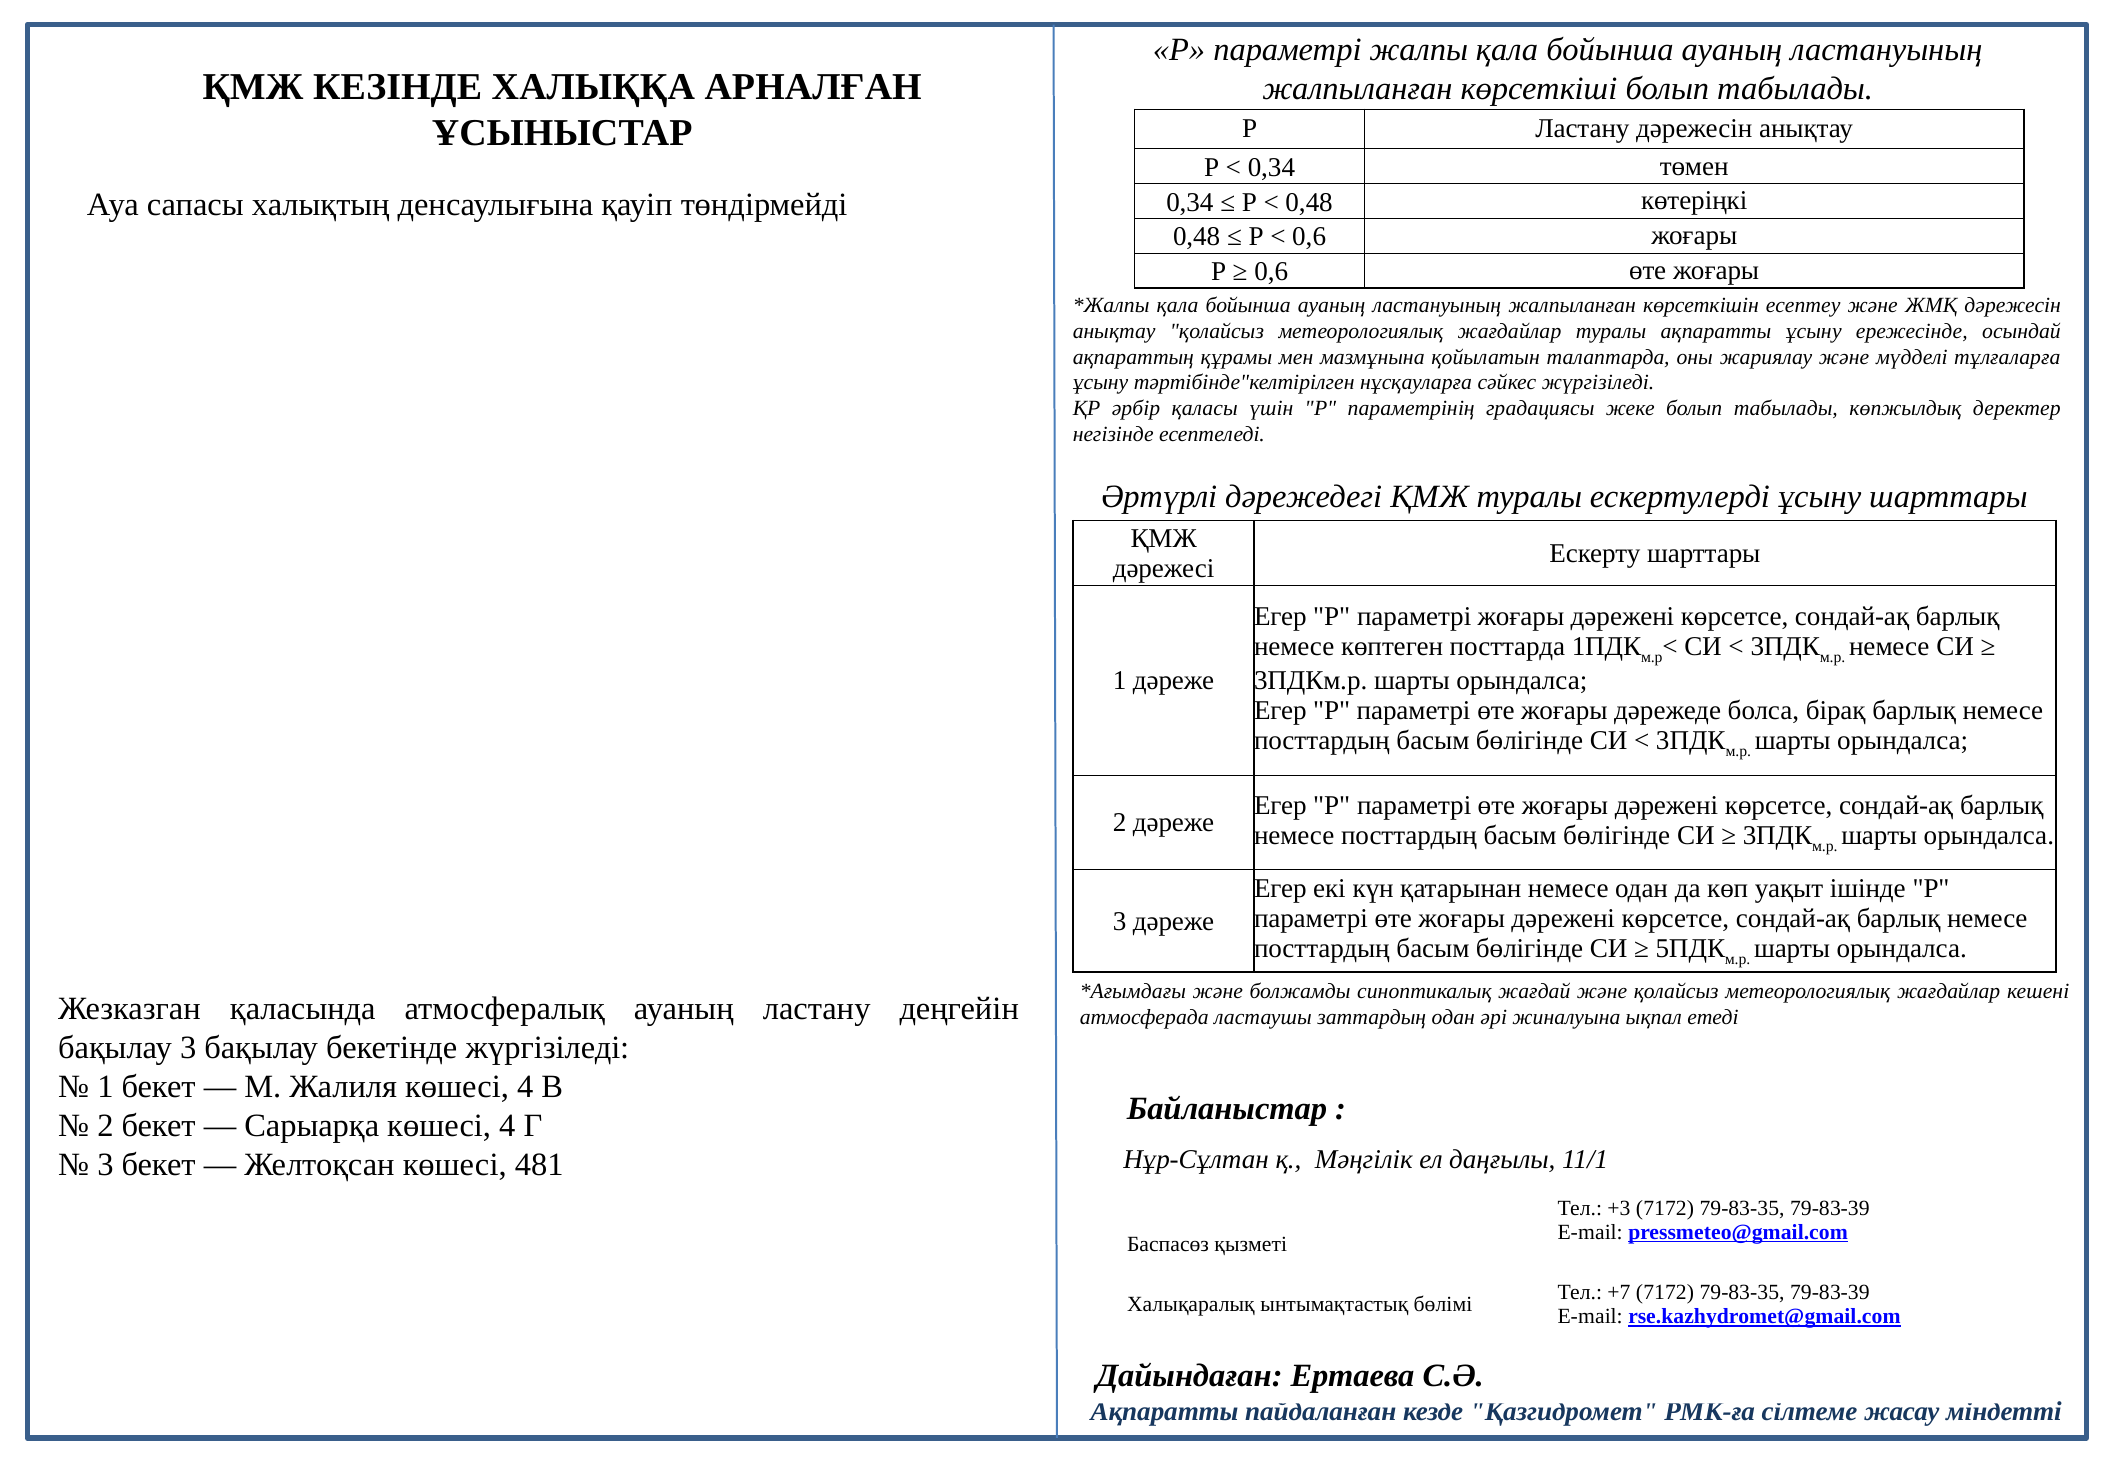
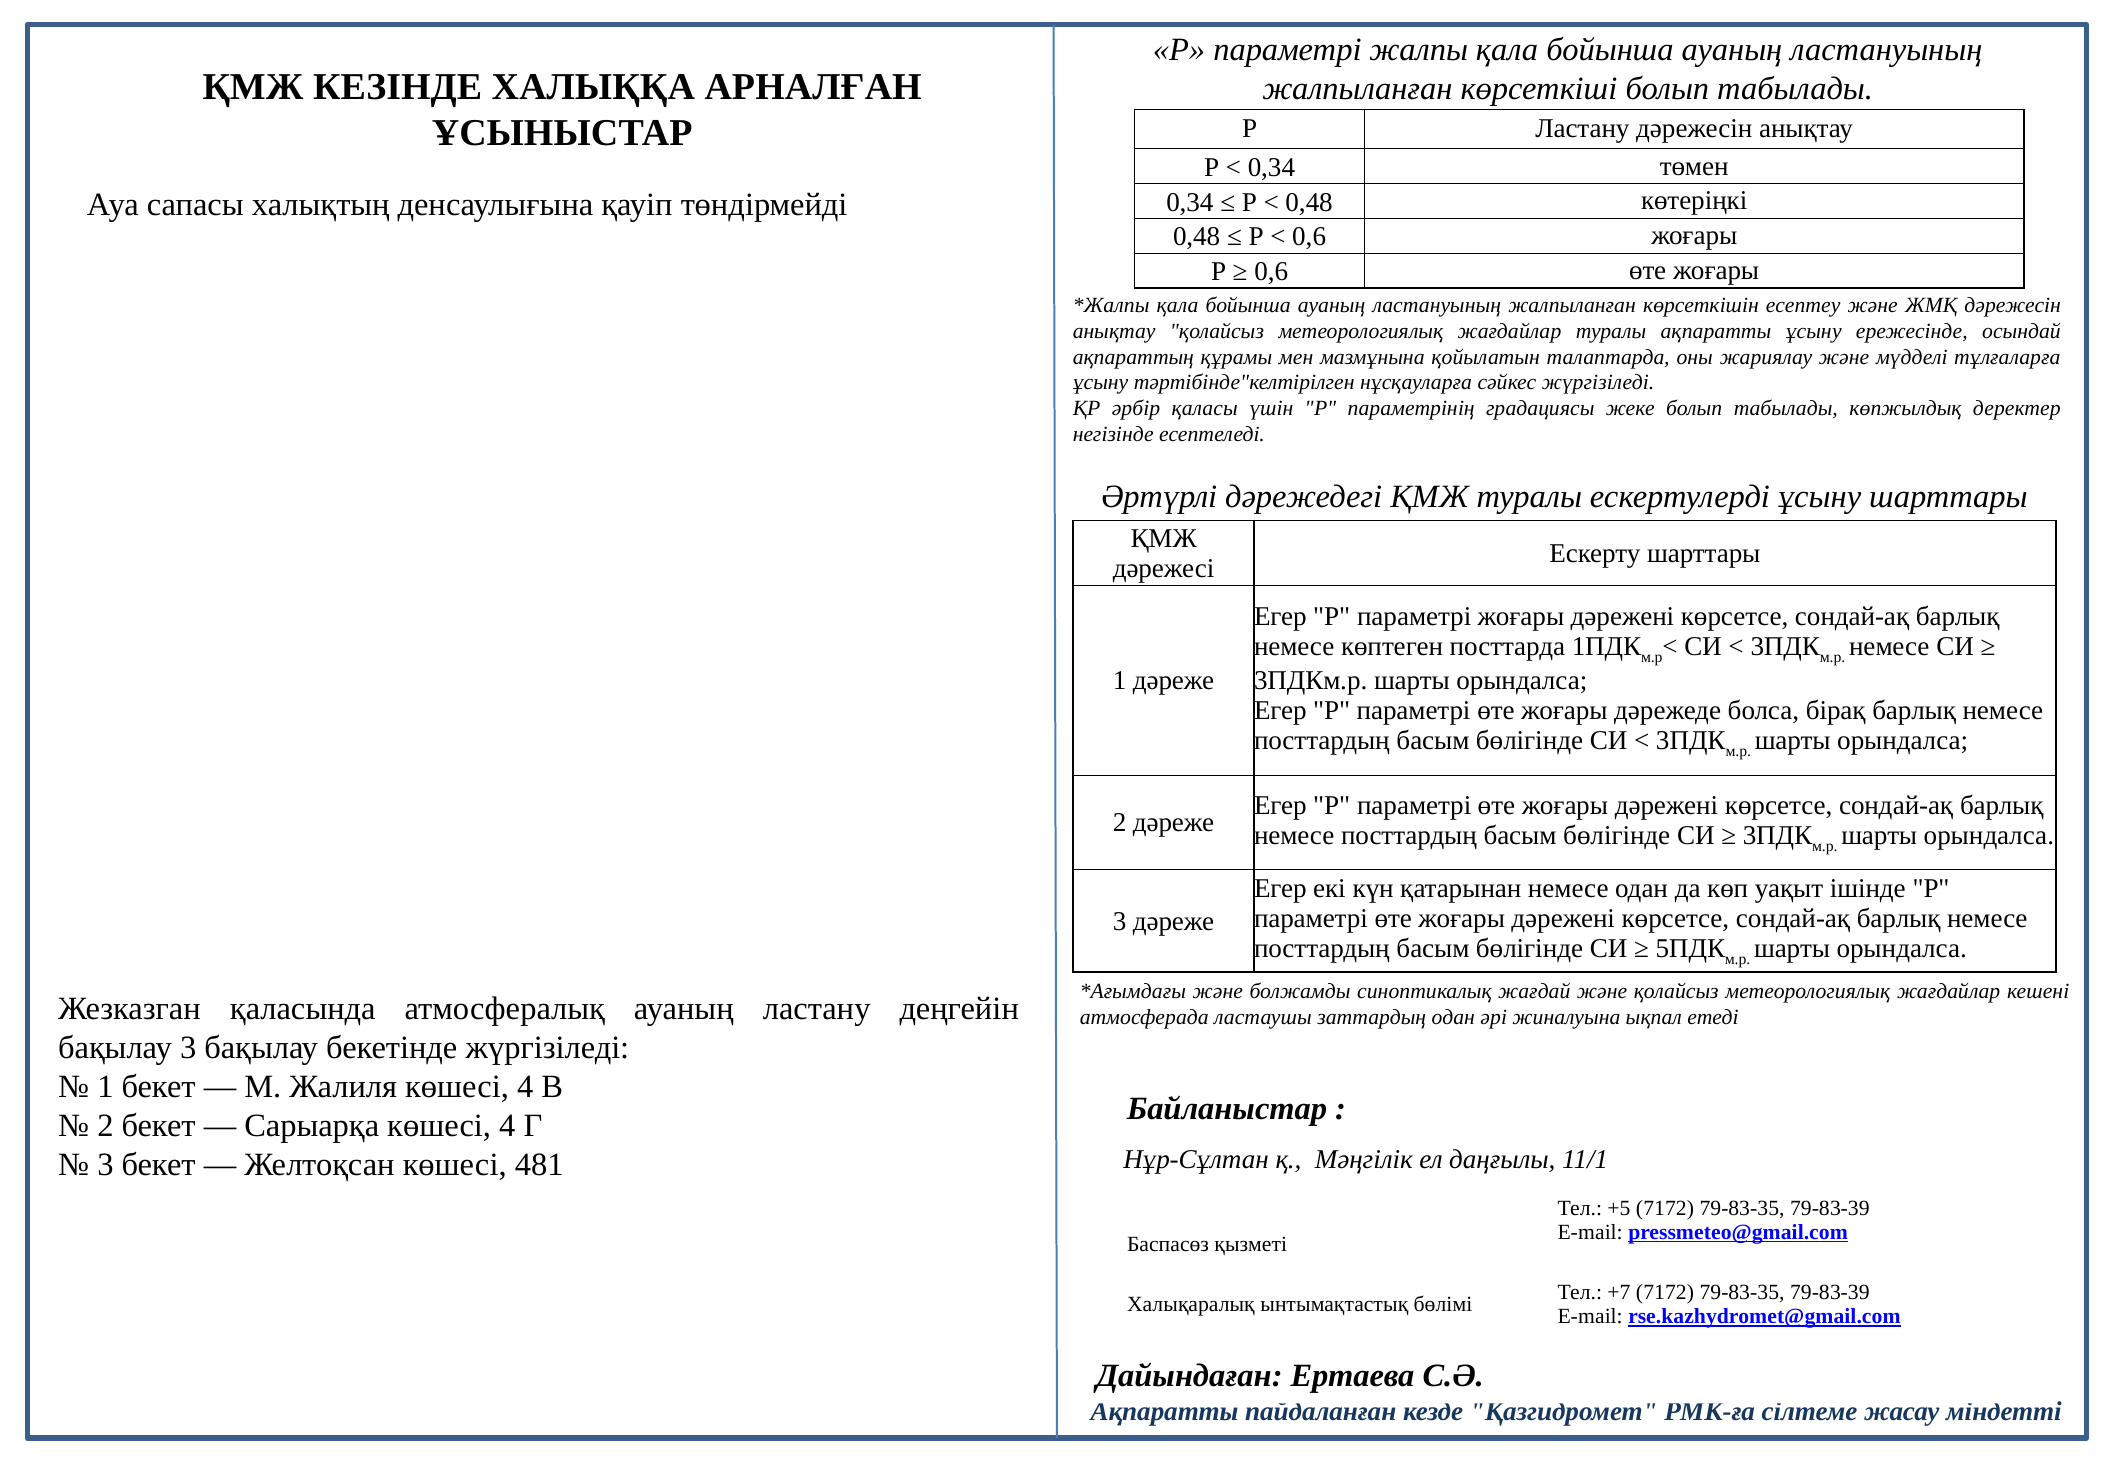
+3: +3 -> +5
